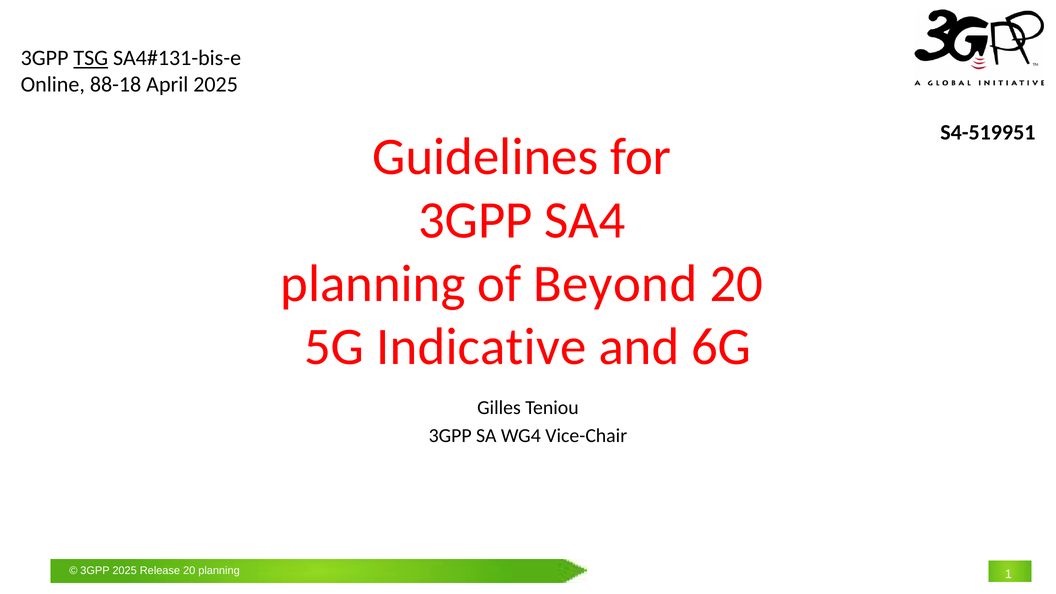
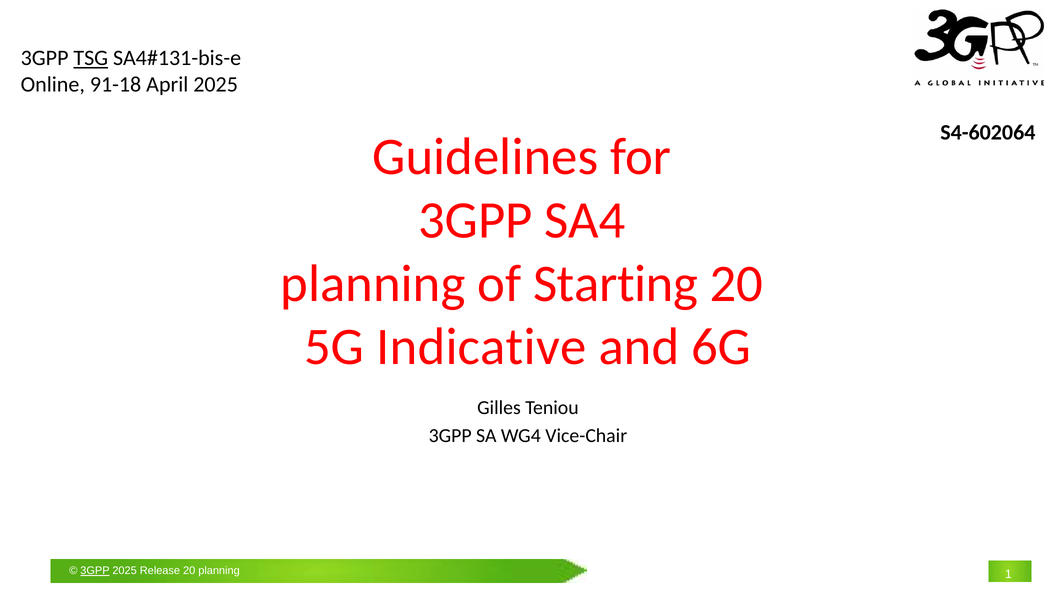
88-18: 88-18 -> 91-18
S4-519951: S4-519951 -> S4-602064
Beyond: Beyond -> Starting
3GPP at (95, 571) underline: none -> present
